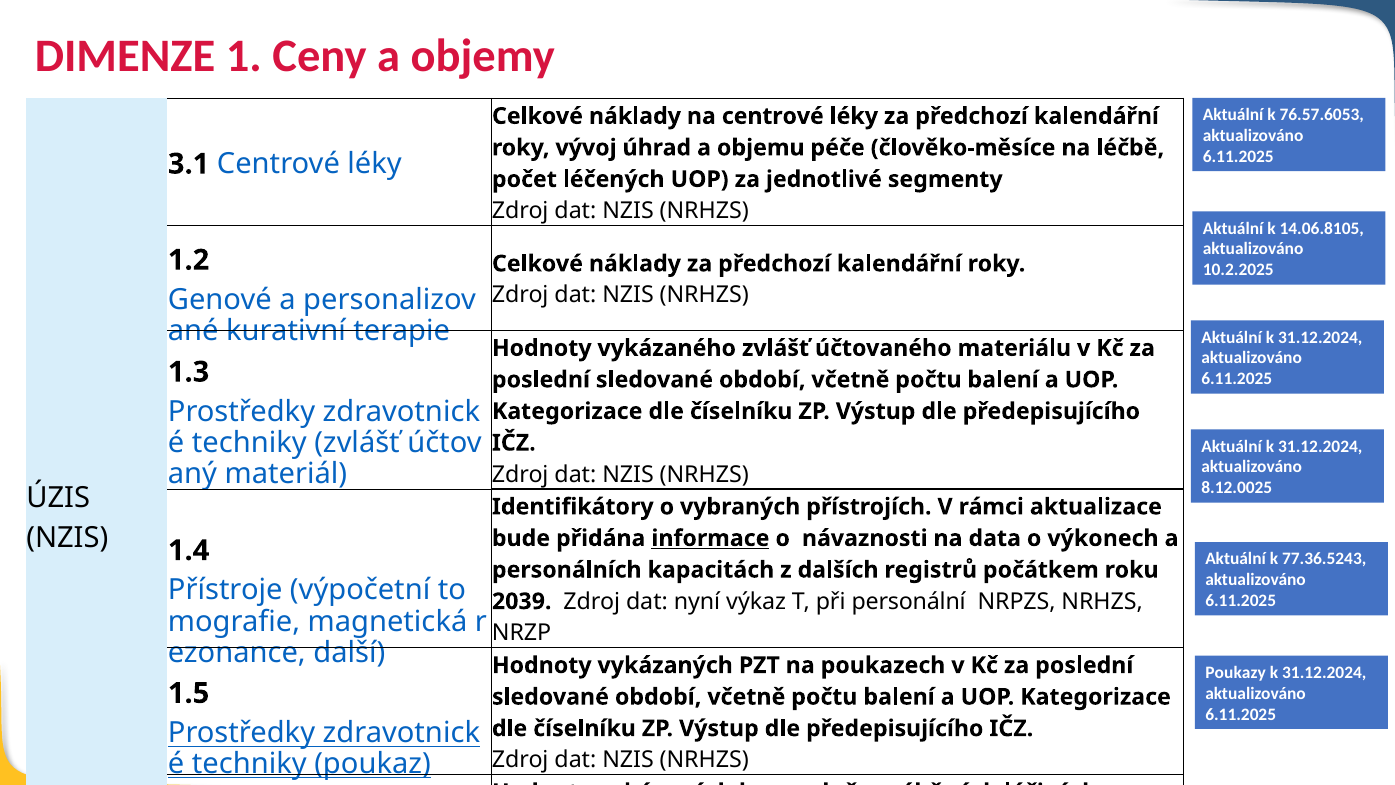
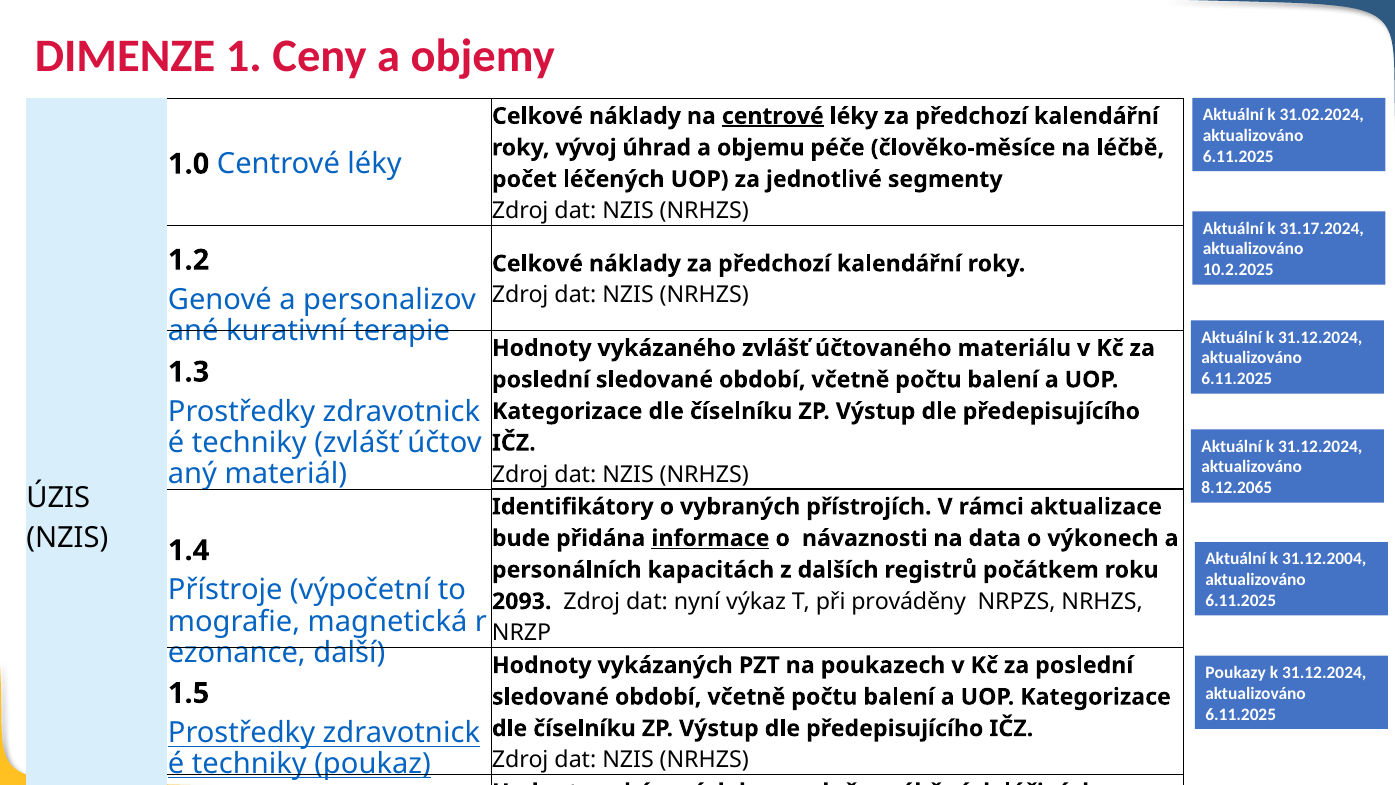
76.57.6053: 76.57.6053 -> 31.02.2024
centrové at (773, 116) underline: none -> present
3.1: 3.1 -> 1.0
14.06.8105: 14.06.8105 -> 31.17.2024
8.12.0025: 8.12.0025 -> 8.12.2065
77.36.5243: 77.36.5243 -> 31.12.2004
2039: 2039 -> 2093
personální: personální -> prováděny
